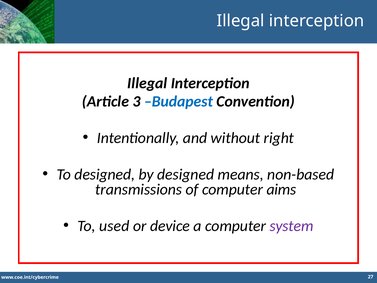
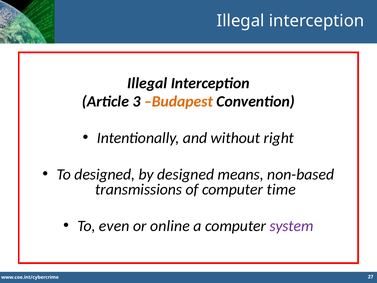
Budapest colour: blue -> orange
aims: aims -> time
used: used -> even
device: device -> online
